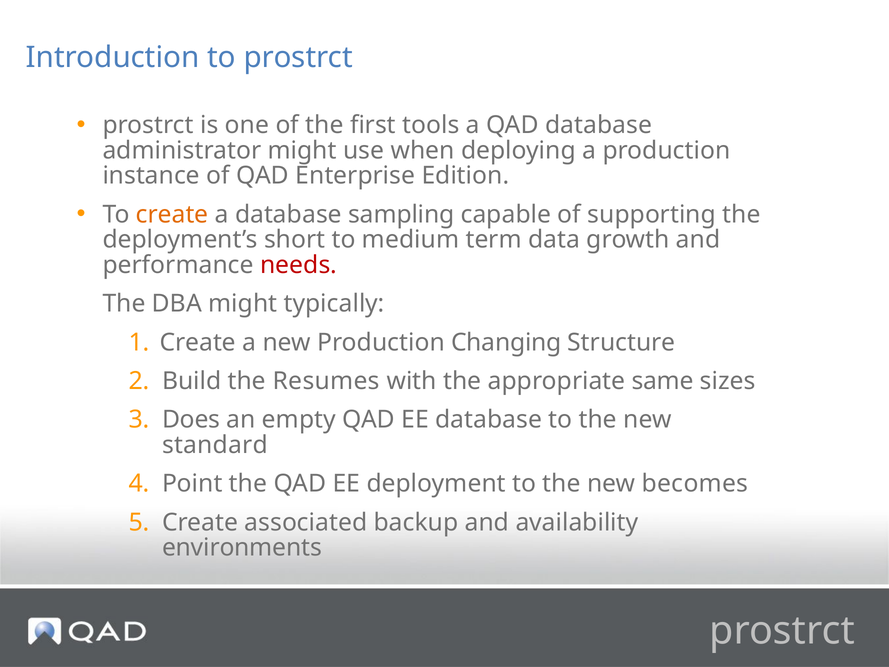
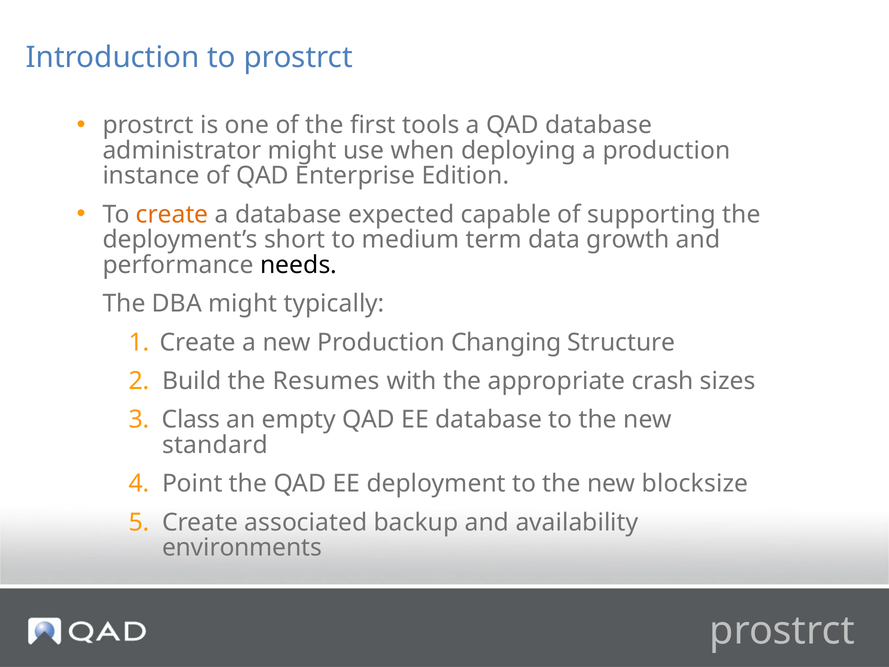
sampling: sampling -> expected
needs colour: red -> black
same: same -> crash
Does: Does -> Class
becomes: becomes -> blocksize
